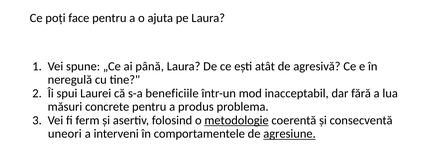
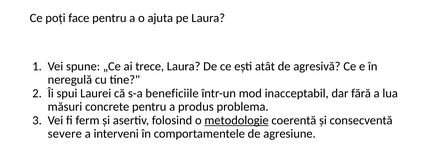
până: până -> trece
uneori: uneori -> severe
agresiune underline: present -> none
